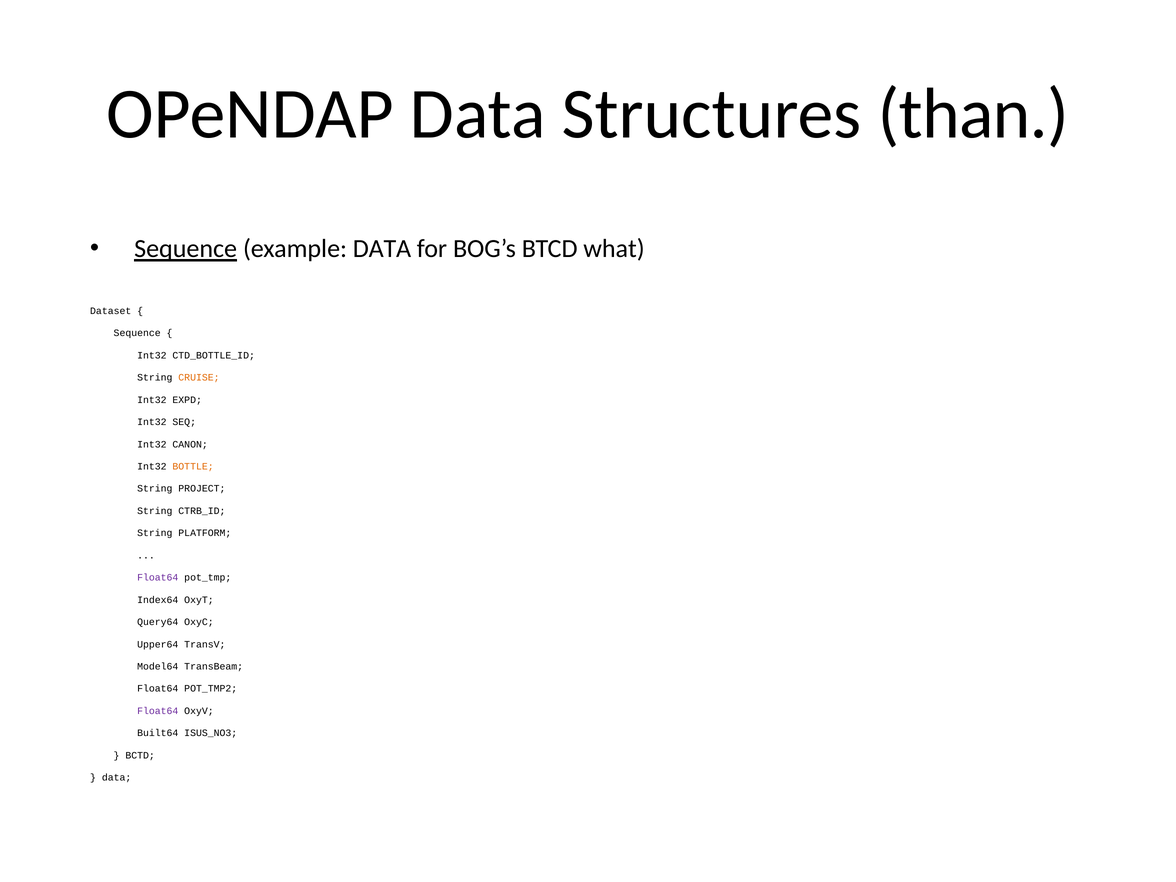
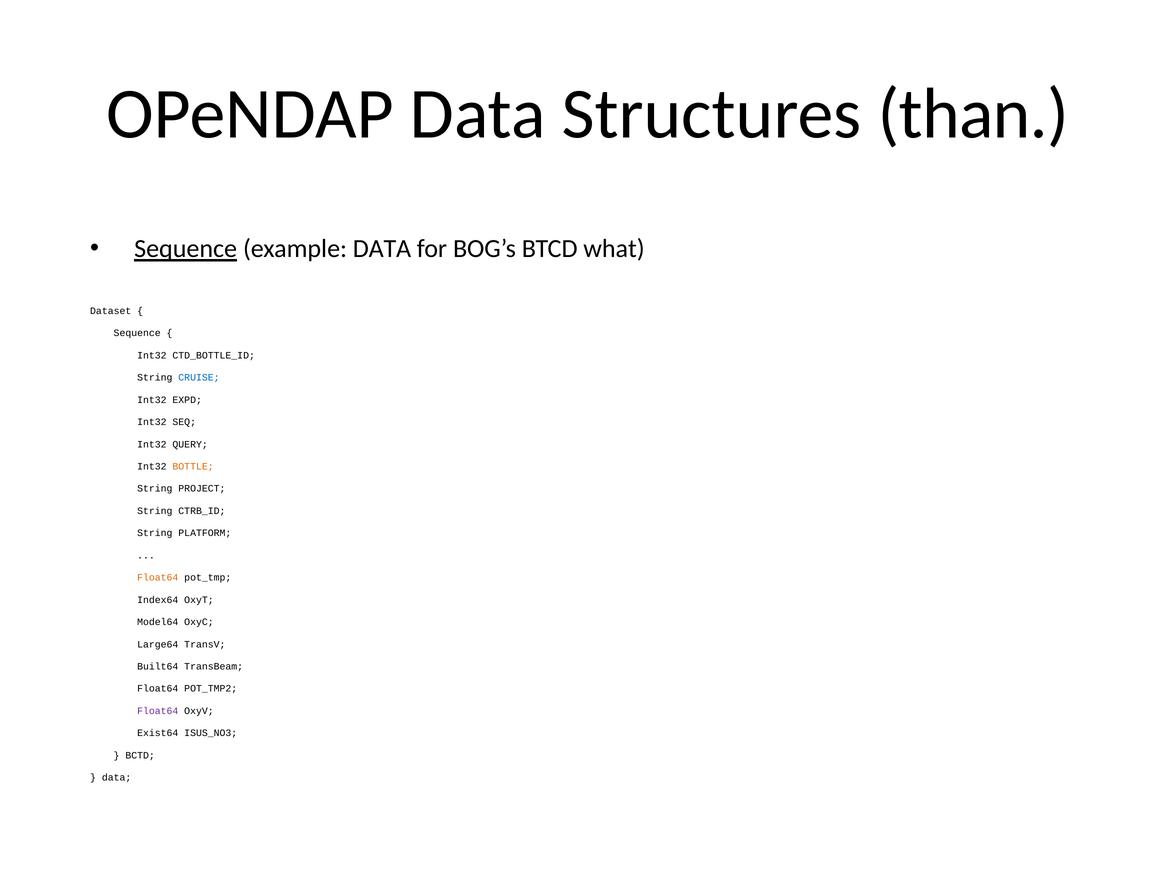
CRUISE colour: orange -> blue
CANON: CANON -> QUERY
Float64 at (158, 578) colour: purple -> orange
Query64: Query64 -> Model64
Upper64: Upper64 -> Large64
Model64: Model64 -> Built64
Built64: Built64 -> Exist64
